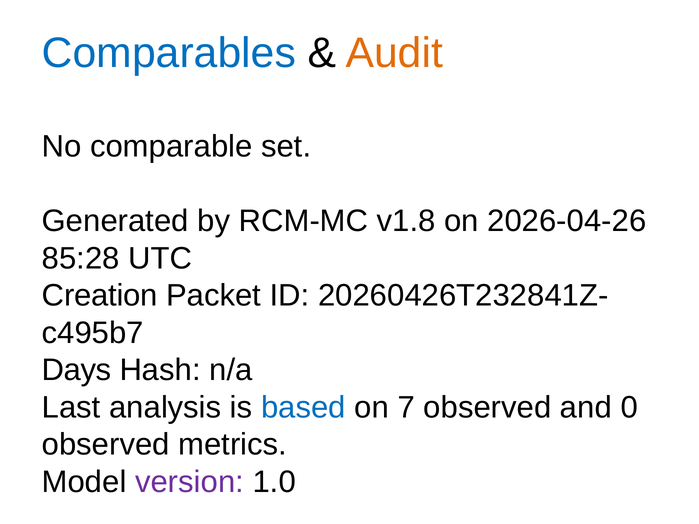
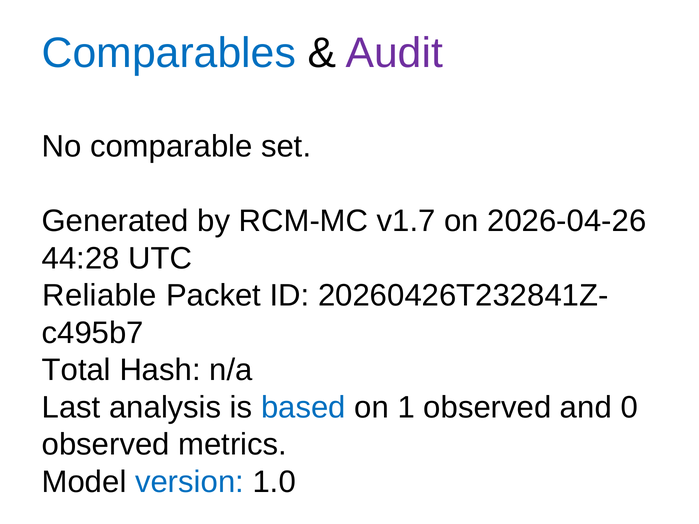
Audit colour: orange -> purple
v1.8: v1.8 -> v1.7
85:28: 85:28 -> 44:28
Creation: Creation -> Reliable
Days: Days -> Total
7: 7 -> 1
version colour: purple -> blue
